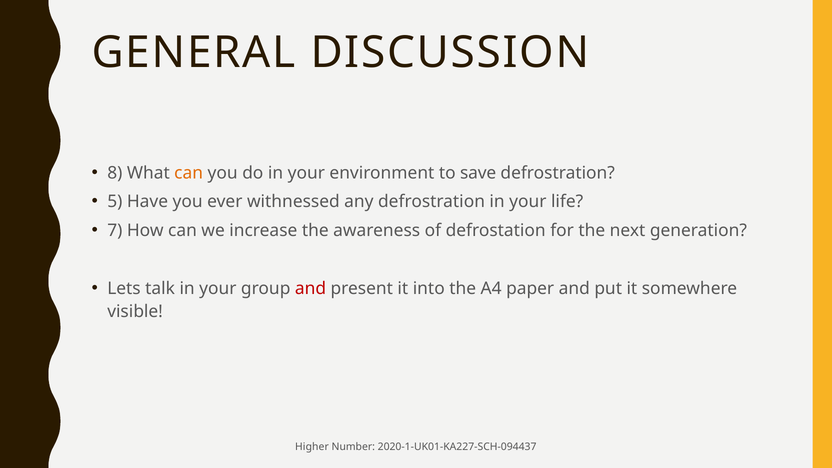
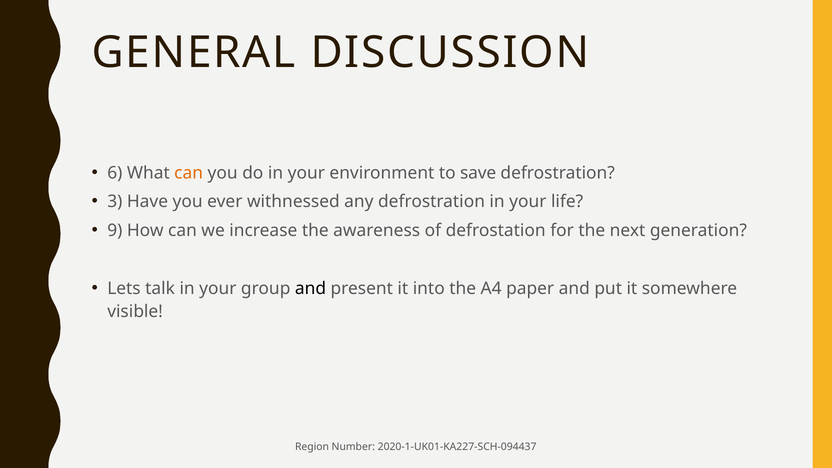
8: 8 -> 6
5: 5 -> 3
7: 7 -> 9
and at (311, 289) colour: red -> black
Higher: Higher -> Region
